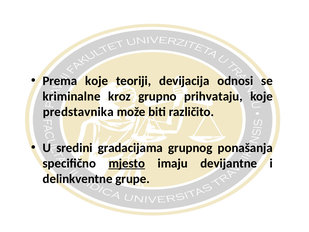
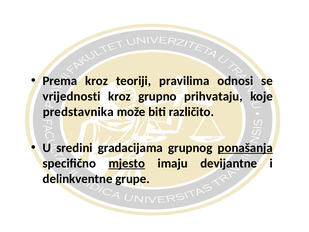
Prema koje: koje -> kroz
devijacija: devijacija -> pravilima
kriminalne: kriminalne -> vrijednosti
ponašanja underline: none -> present
